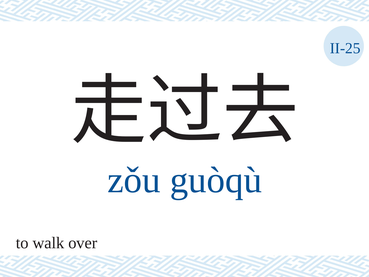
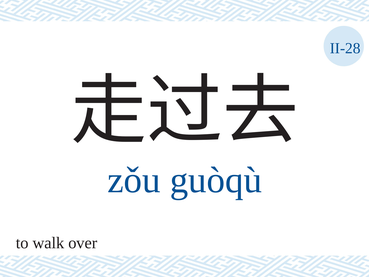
II-25: II-25 -> II-28
